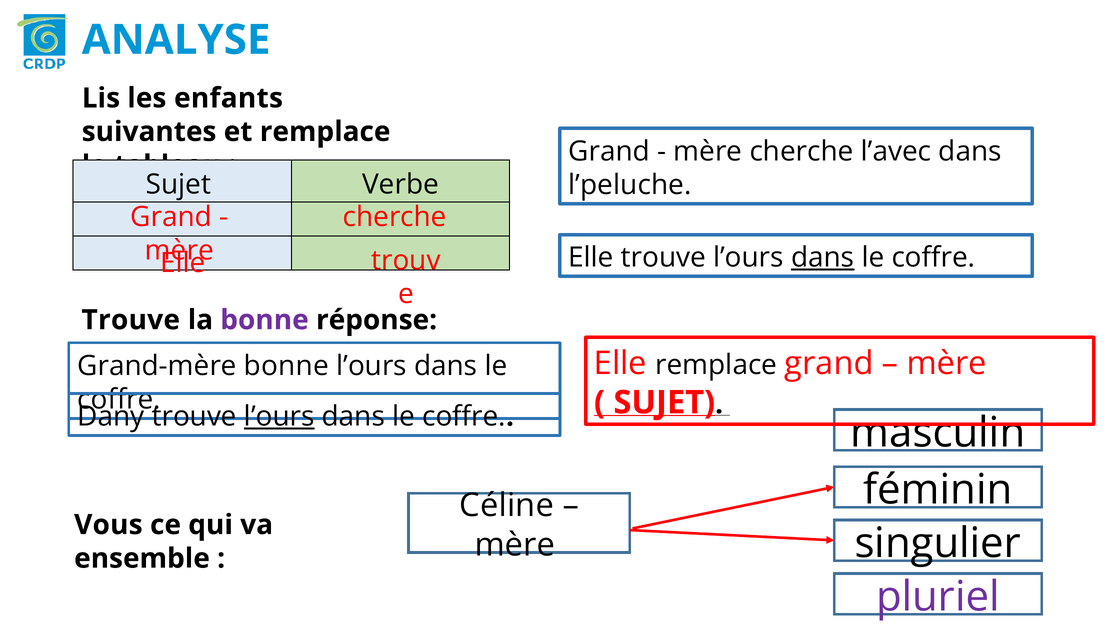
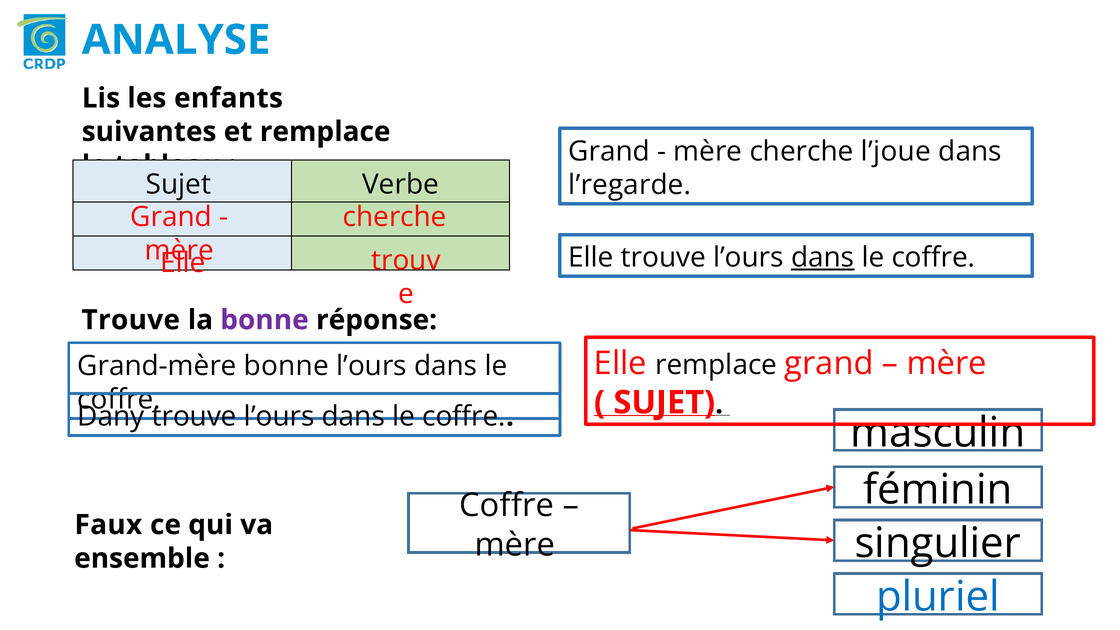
l’avec: l’avec -> l’joue
l’peluche: l’peluche -> l’regarde
l’ours at (279, 416) underline: present -> none
Céline at (507, 506): Céline -> Coffre
Vous: Vous -> Faux
pluriel colour: purple -> blue
